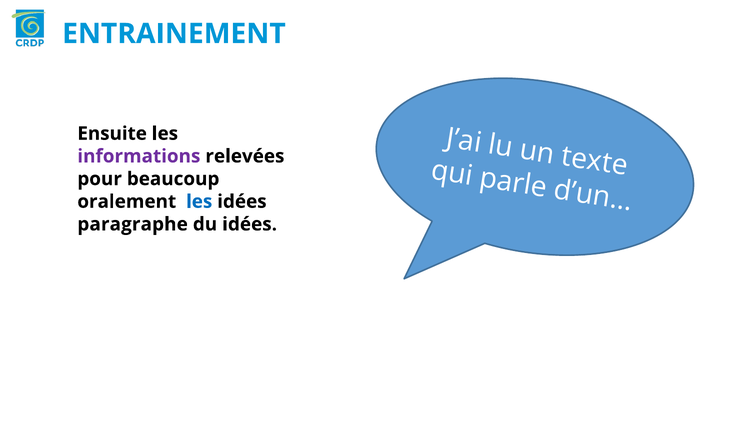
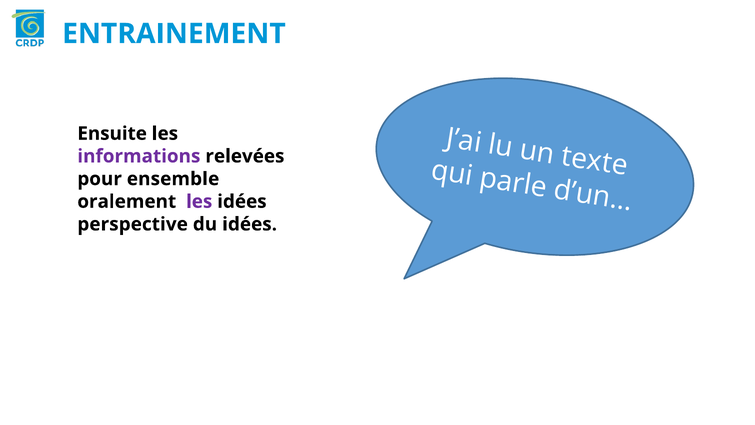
beaucoup: beaucoup -> ensemble
les at (199, 201) colour: blue -> purple
paragraphe: paragraphe -> perspective
